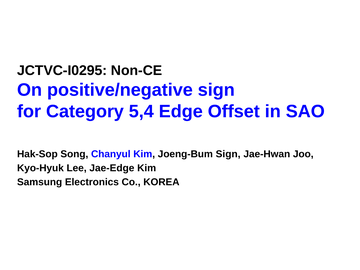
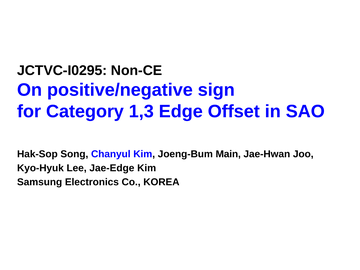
5,4: 5,4 -> 1,3
Joeng-Bum Sign: Sign -> Main
